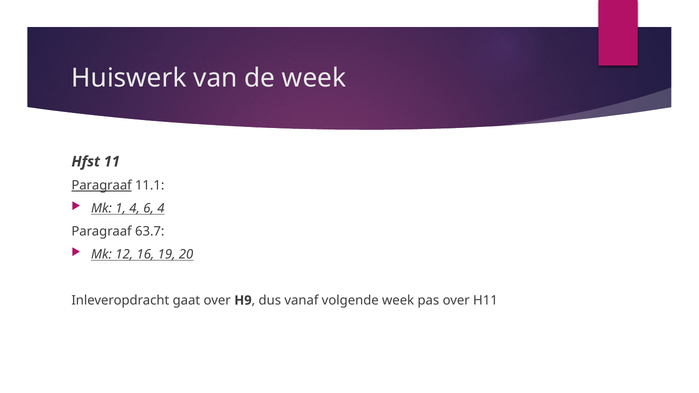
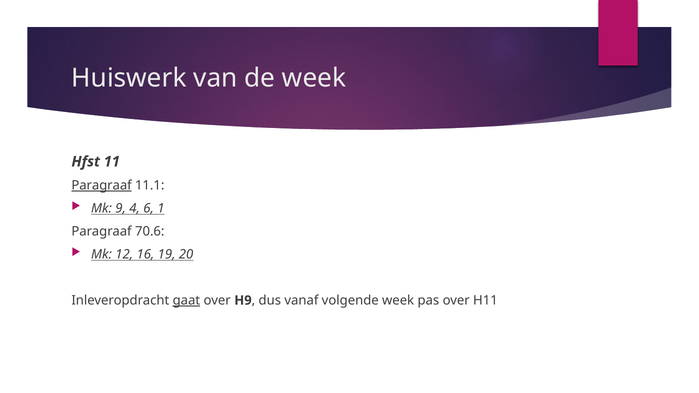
1: 1 -> 9
6 4: 4 -> 1
63.7: 63.7 -> 70.6
gaat underline: none -> present
